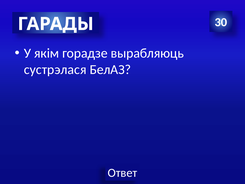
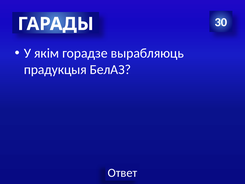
сустрэлася: сустрэлася -> прадукцыя
